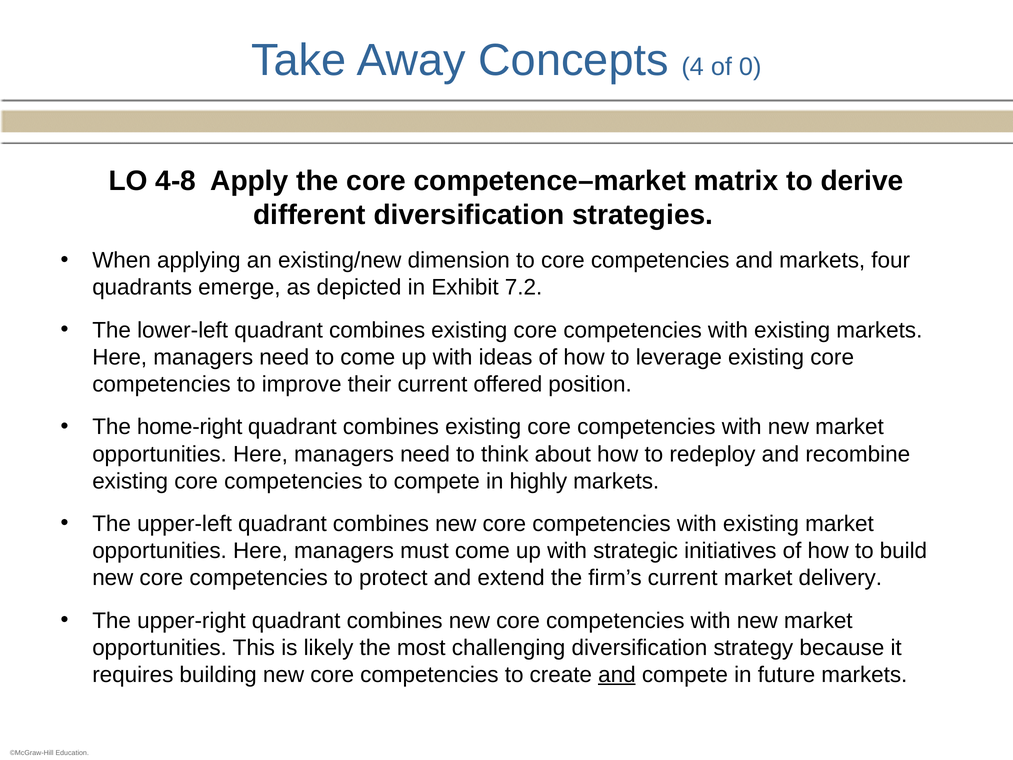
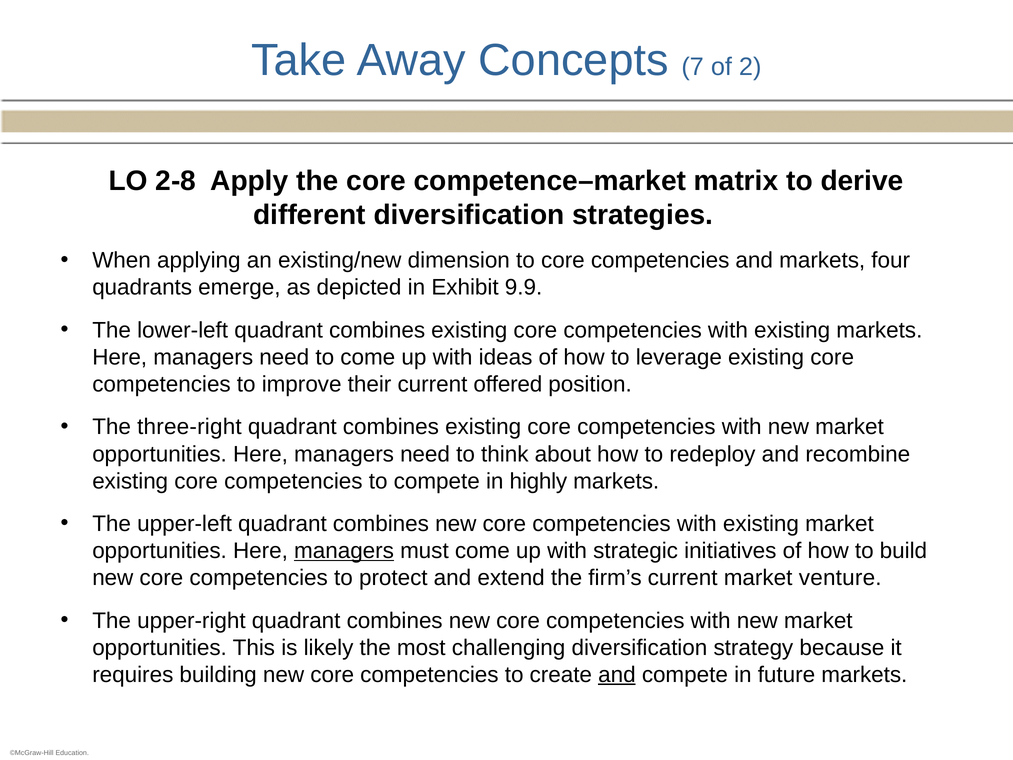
4: 4 -> 7
0: 0 -> 2
4-8: 4-8 -> 2-8
7.2: 7.2 -> 9.9
home-right: home-right -> three-right
managers at (344, 551) underline: none -> present
delivery: delivery -> venture
